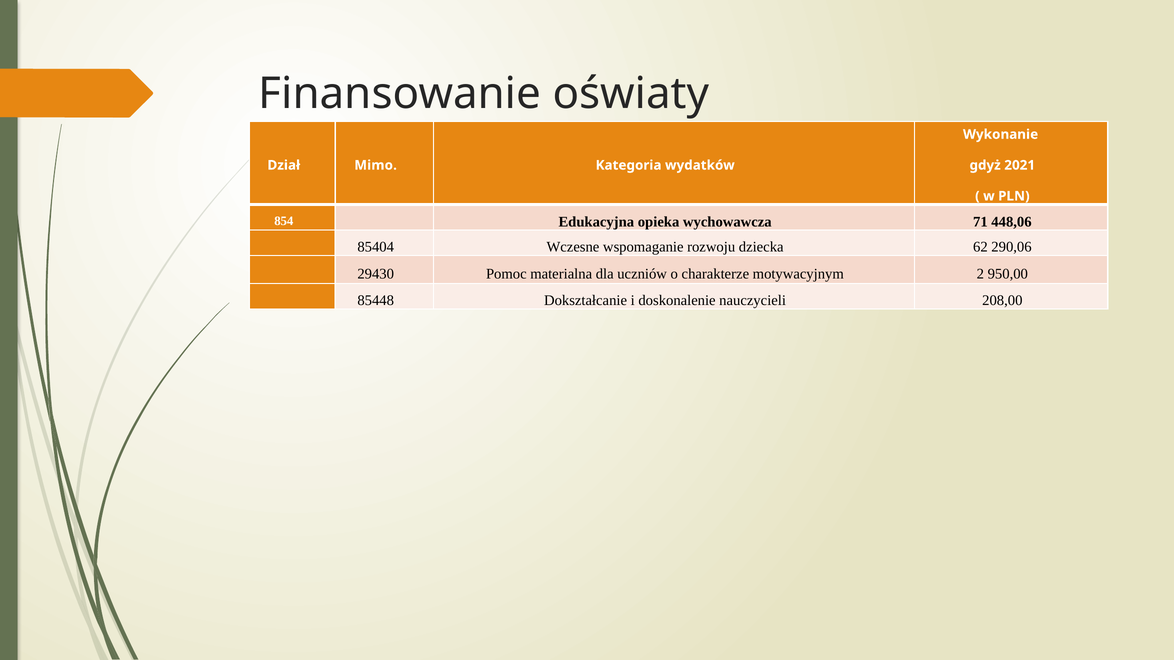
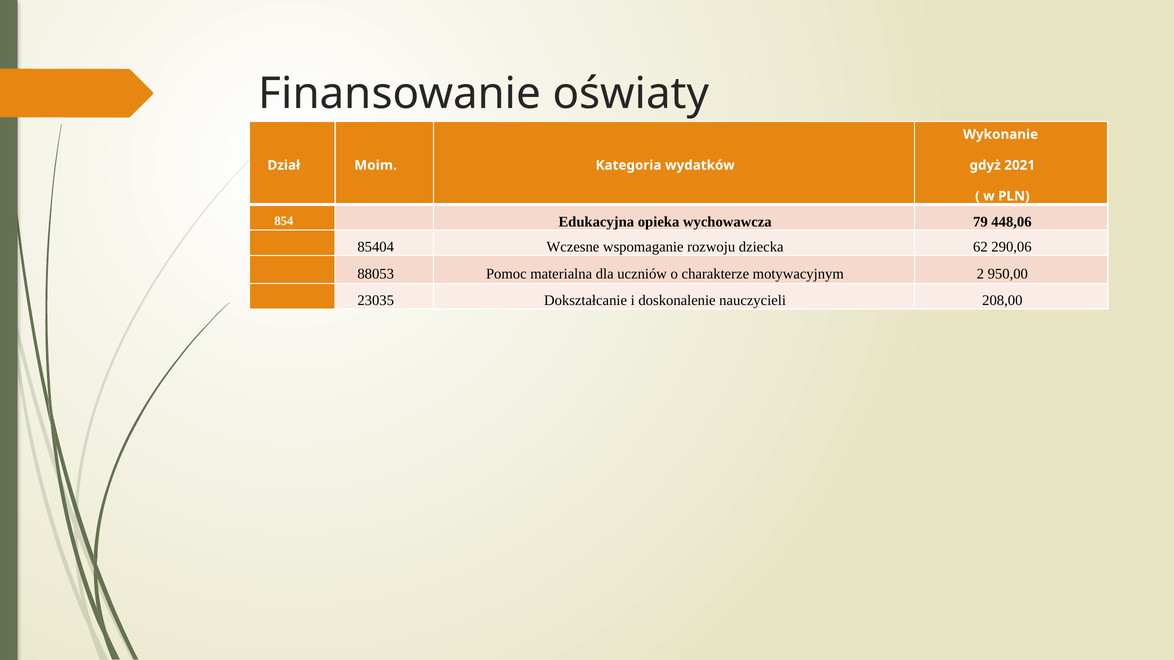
Mimo: Mimo -> Moim
71: 71 -> 79
29430: 29430 -> 88053
85448: 85448 -> 23035
